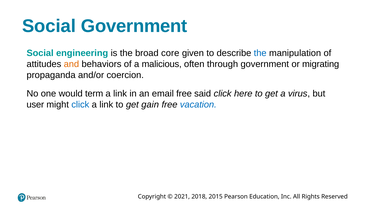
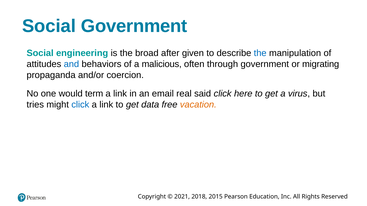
core: core -> after
and colour: orange -> blue
email free: free -> real
user: user -> tries
gain: gain -> data
vacation colour: blue -> orange
